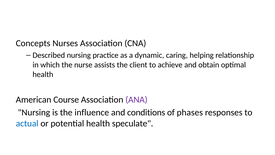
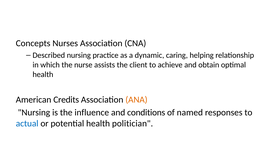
Course: Course -> Credits
ANA colour: purple -> orange
phases: phases -> named
speculate: speculate -> politician
